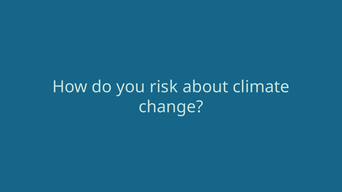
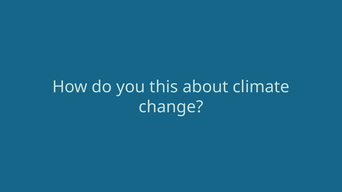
risk: risk -> this
